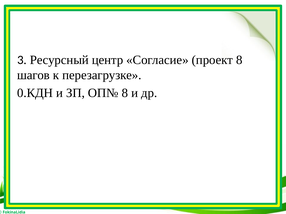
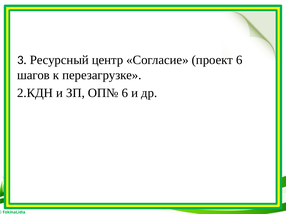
проект 8: 8 -> 6
0.КДН: 0.КДН -> 2.КДН
ОП№ 8: 8 -> 6
